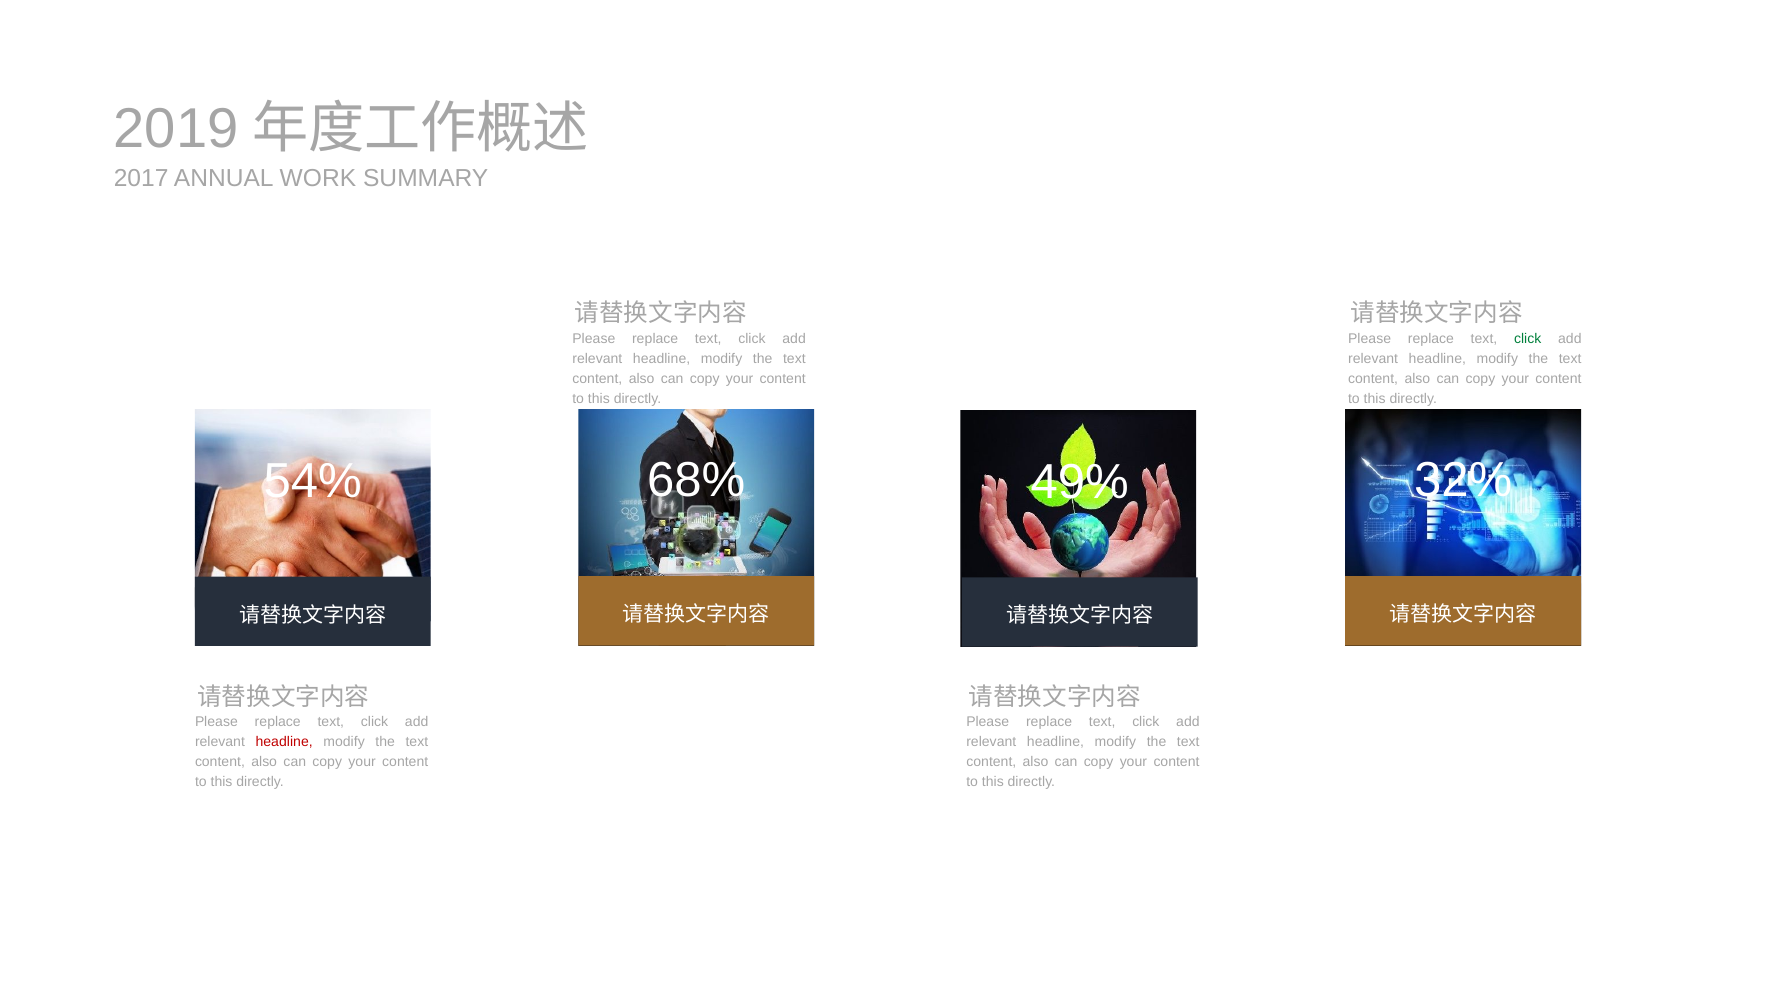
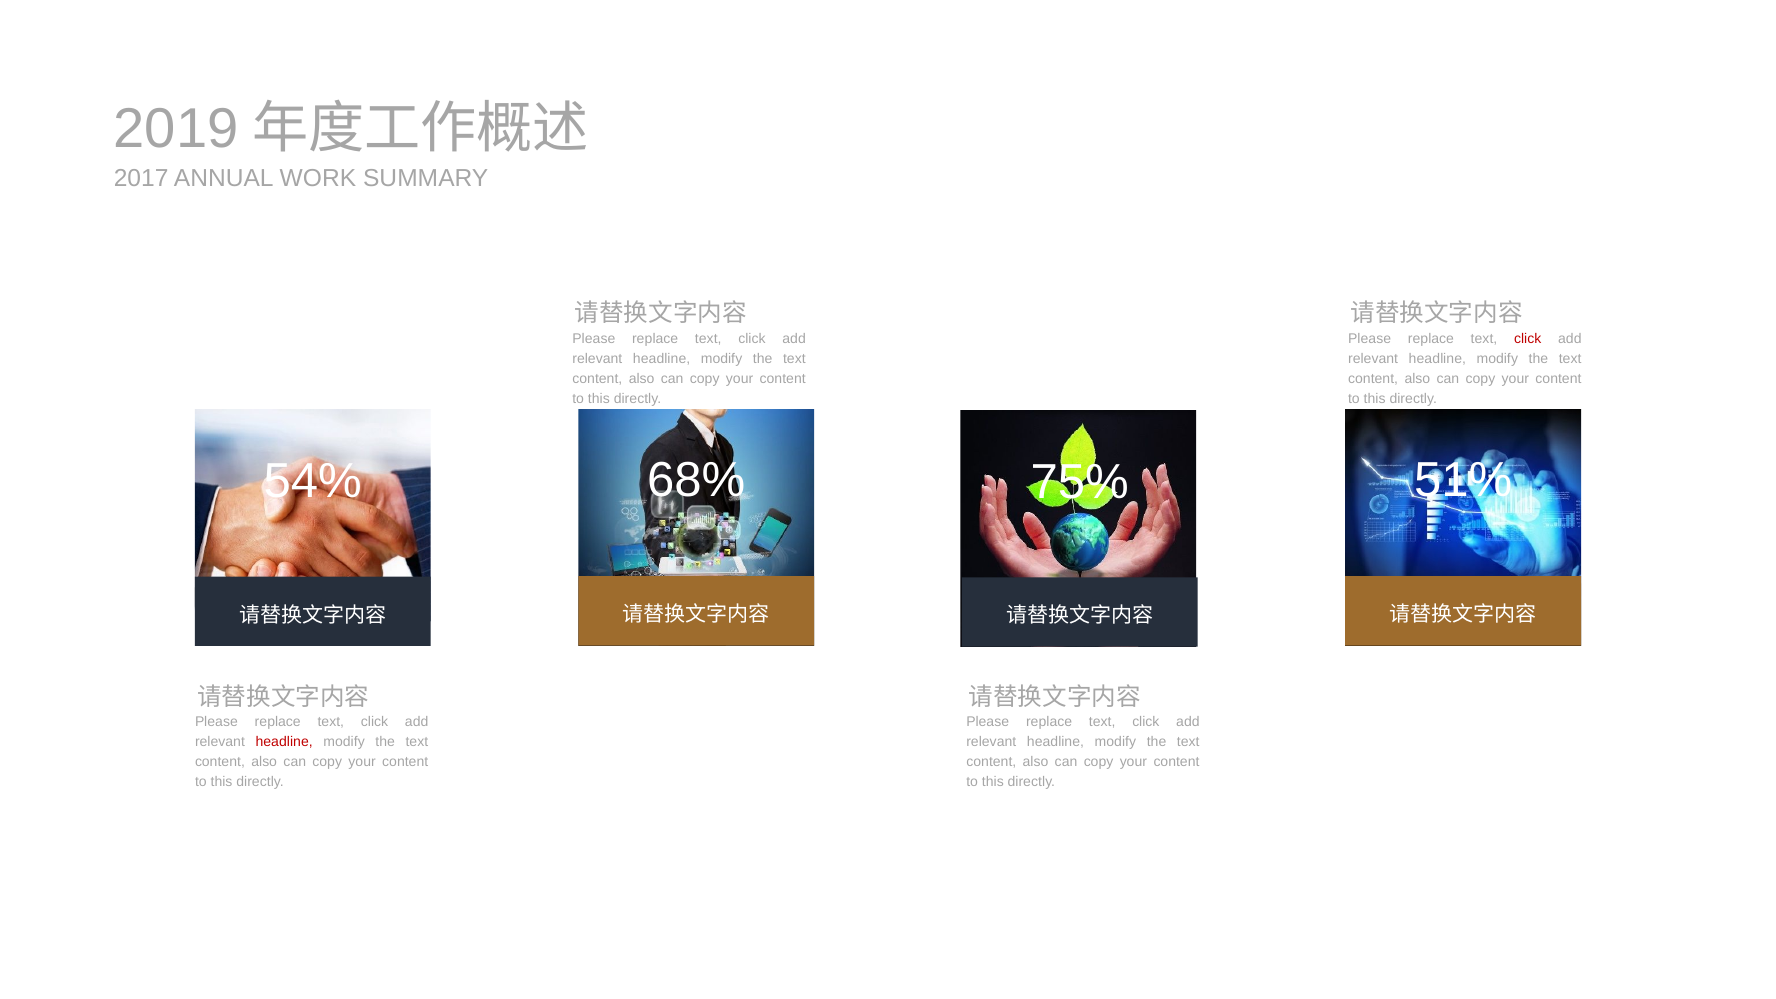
click at (1528, 339) colour: green -> red
32%: 32% -> 51%
49%: 49% -> 75%
